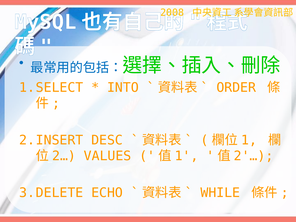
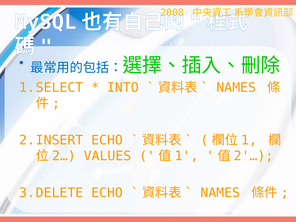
ORDER at (236, 87): ORDER -> NAMES
DESC at (107, 140): DESC -> ECHO
WHILE at (220, 193): WHILE -> NAMES
